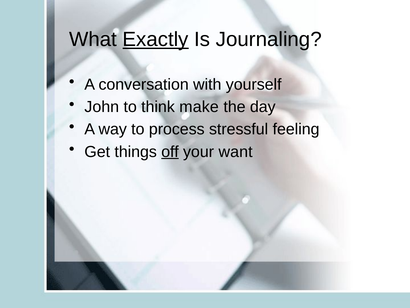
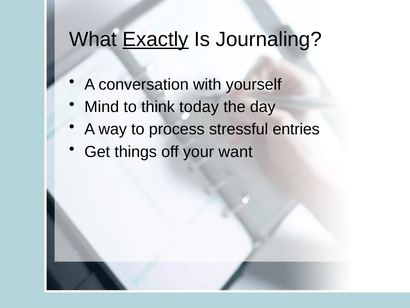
John: John -> Mind
make: make -> today
feeling: feeling -> entries
off underline: present -> none
